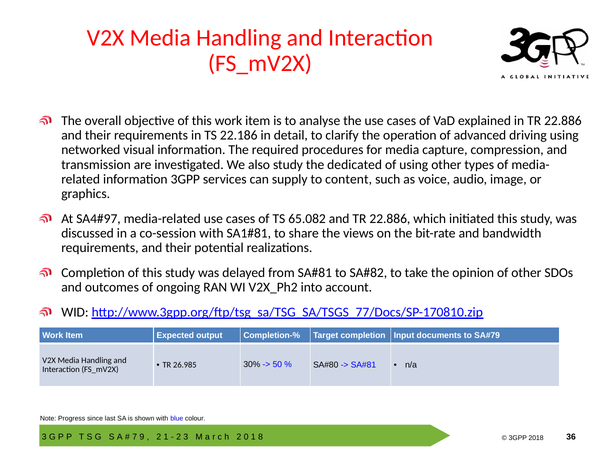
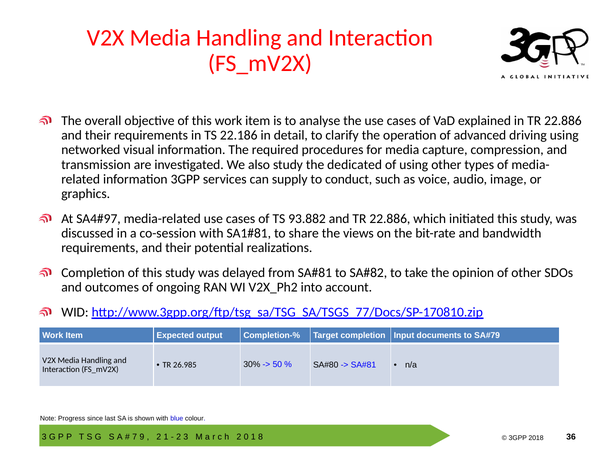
content: content -> conduct
65.082: 65.082 -> 93.882
